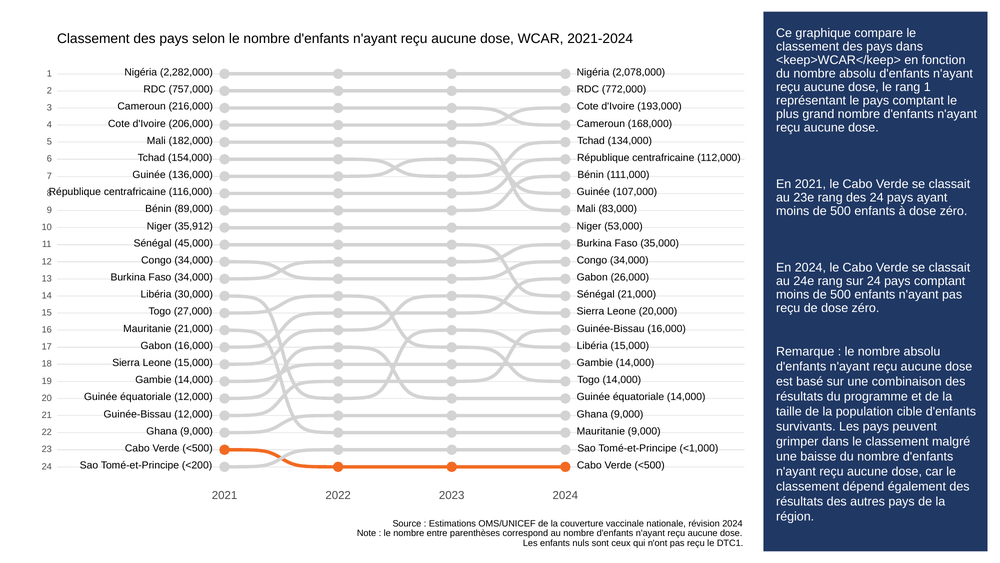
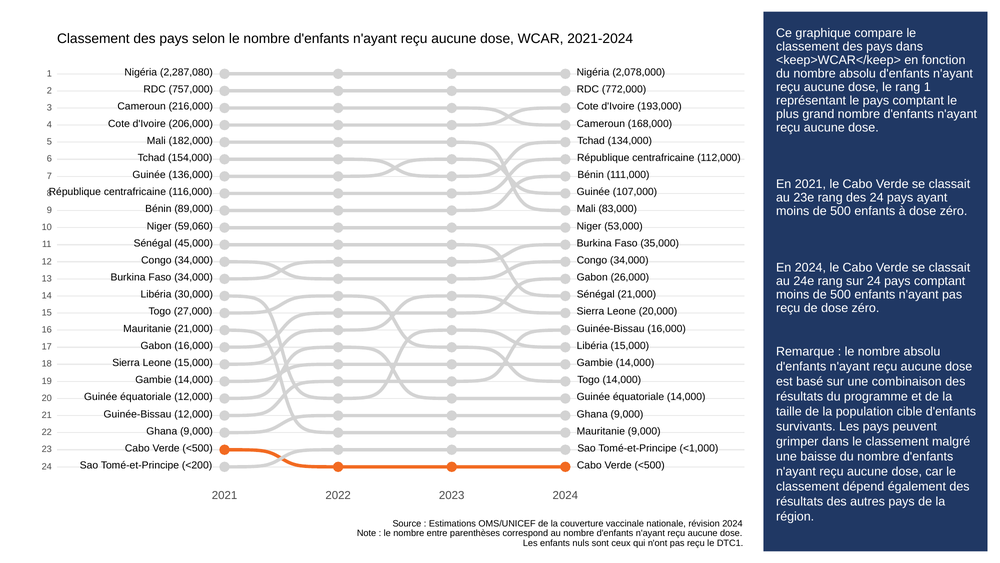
2,282,000: 2,282,000 -> 2,287,080
35,912: 35,912 -> 59,060
